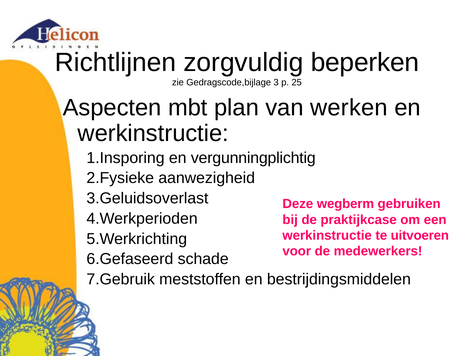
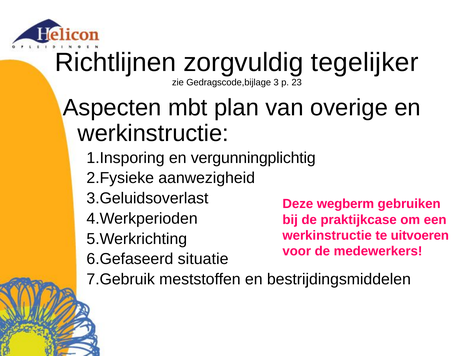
beperken: beperken -> tegelijker
25: 25 -> 23
werken: werken -> overige
schade: schade -> situatie
